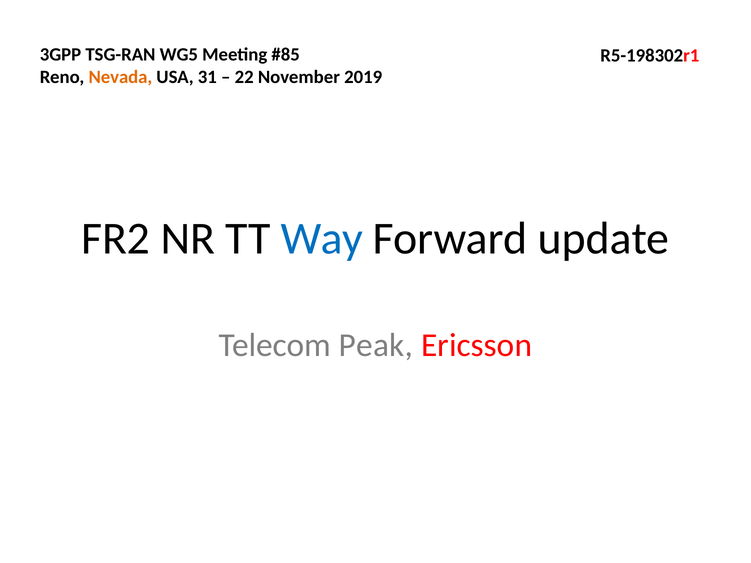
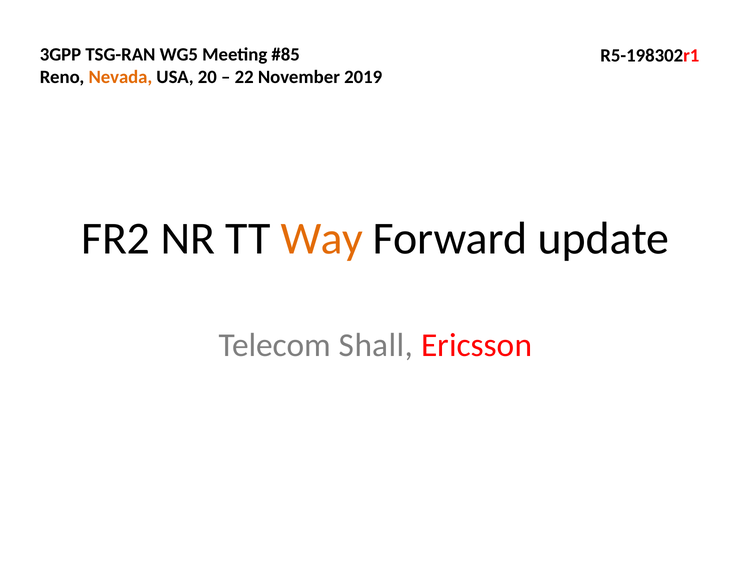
31: 31 -> 20
Way colour: blue -> orange
Peak: Peak -> Shall
